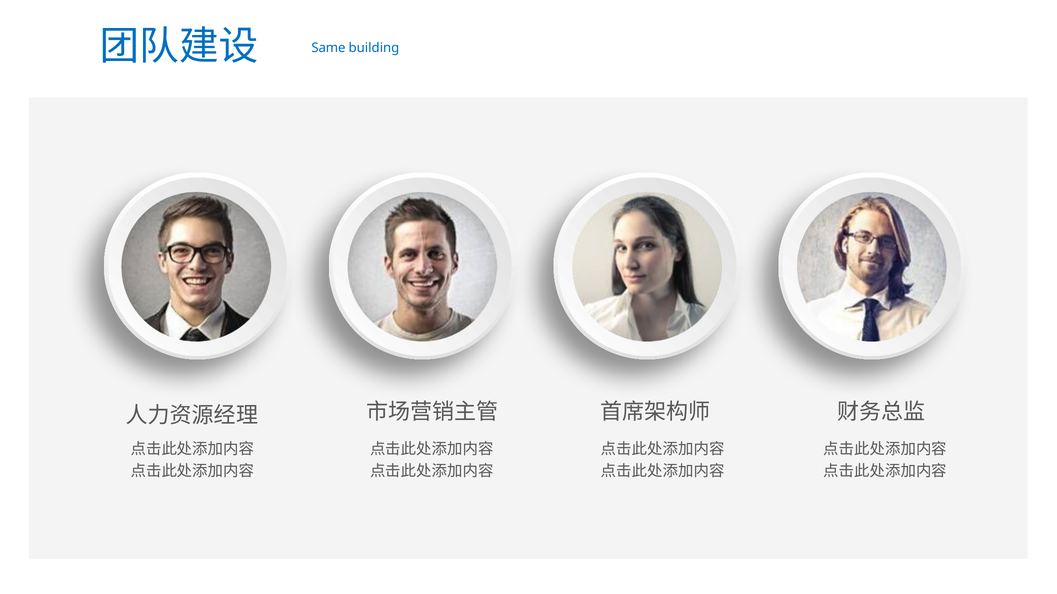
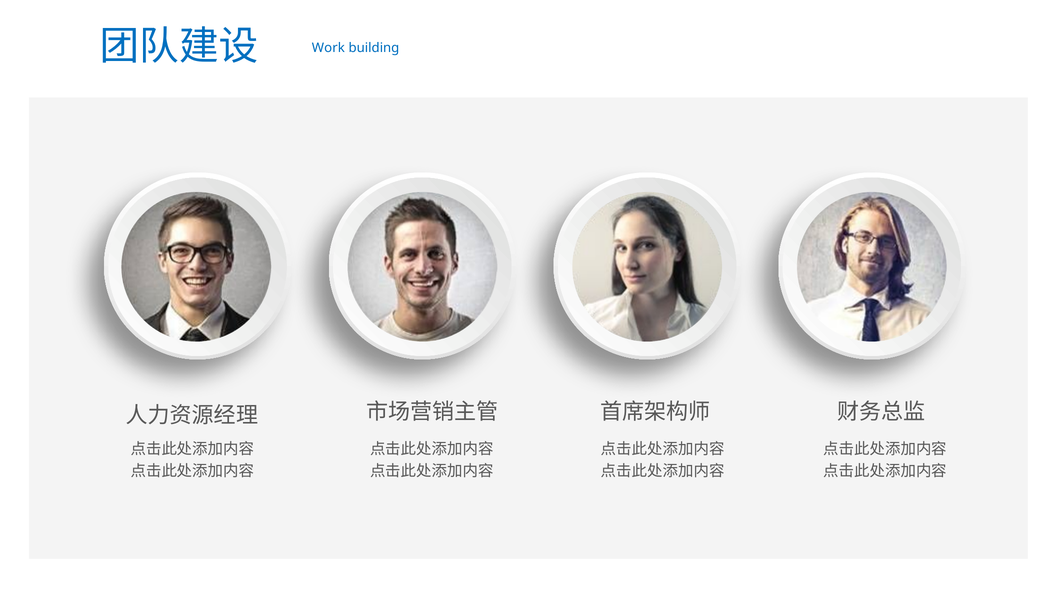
Same: Same -> Work
